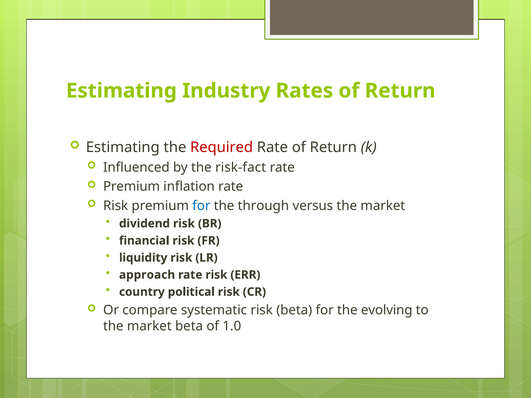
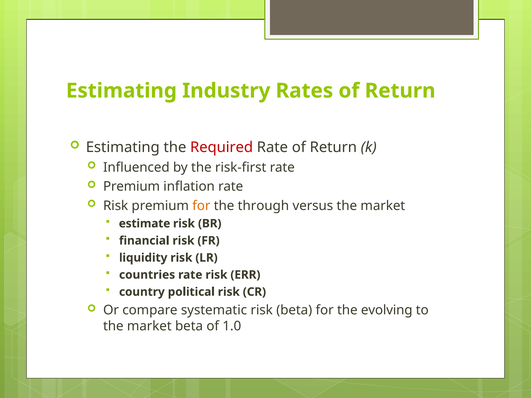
risk-fact: risk-fact -> risk-first
for at (201, 206) colour: blue -> orange
dividend: dividend -> estimate
approach: approach -> countries
